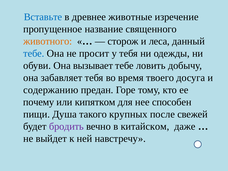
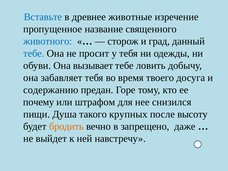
животного colour: orange -> blue
леса: леса -> град
кипятком: кипятком -> штрафом
способен: способен -> снизился
свежей: свежей -> высоту
бродить colour: purple -> orange
китайском: китайском -> запрещено
